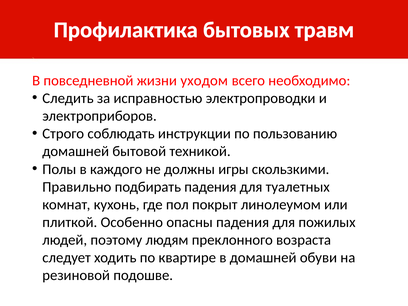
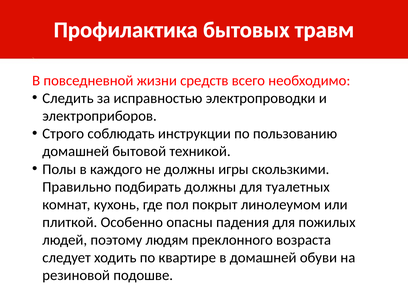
уходом: уходом -> средств
подбирать падения: падения -> должны
